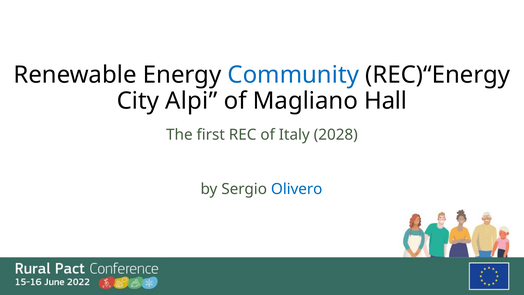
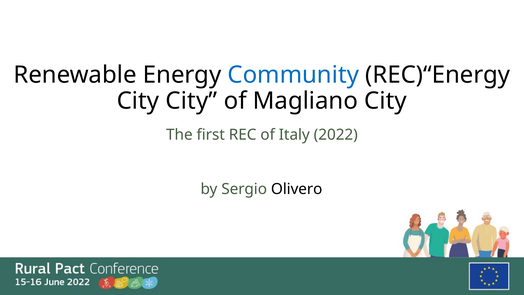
City Alpi: Alpi -> City
Magliano Hall: Hall -> City
2028: 2028 -> 2022
Olivero colour: blue -> black
